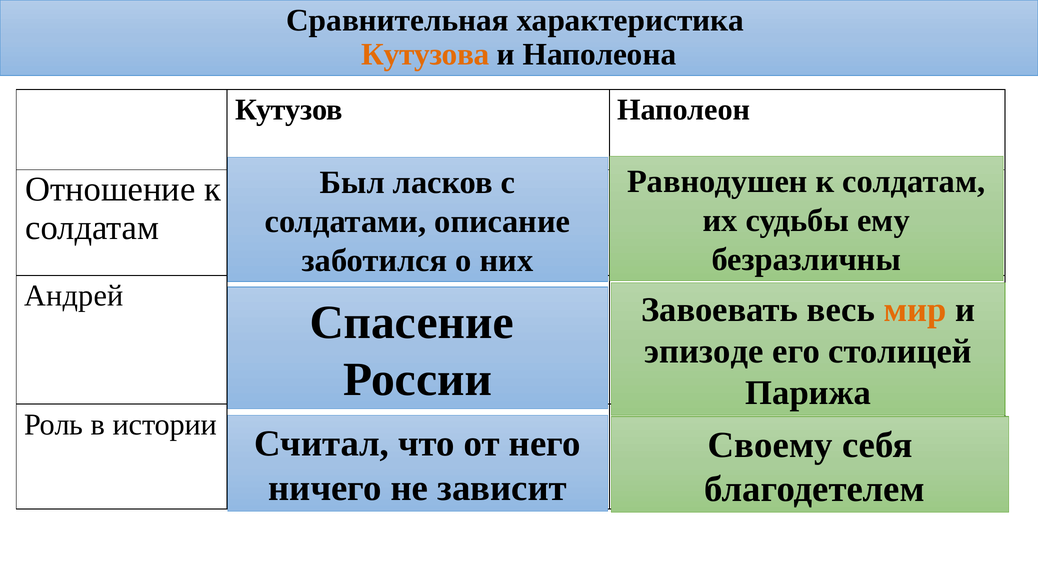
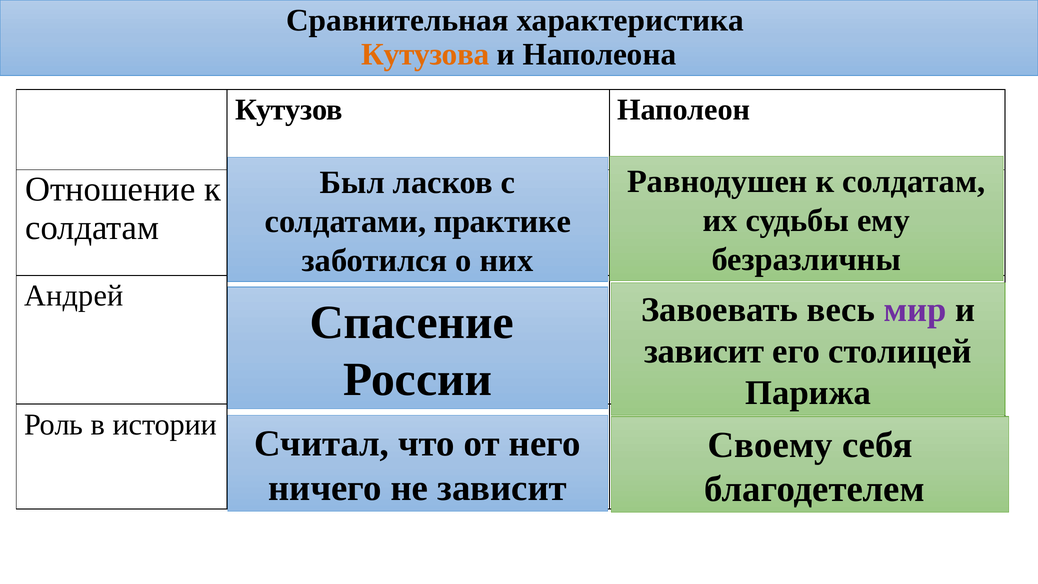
описание: описание -> практике
мир colour: orange -> purple
эпизоде at (704, 351): эпизоде -> зависит
